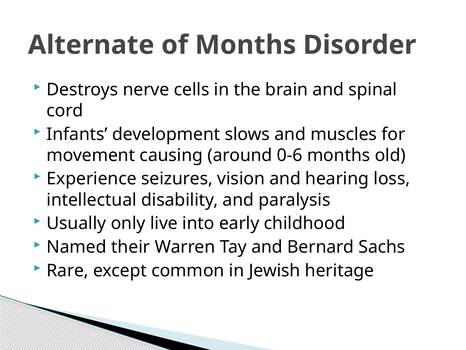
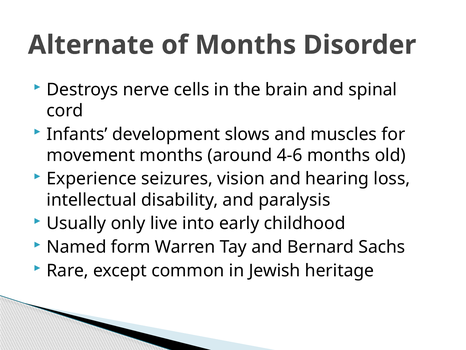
movement causing: causing -> months
0-6: 0-6 -> 4-6
their: their -> form
